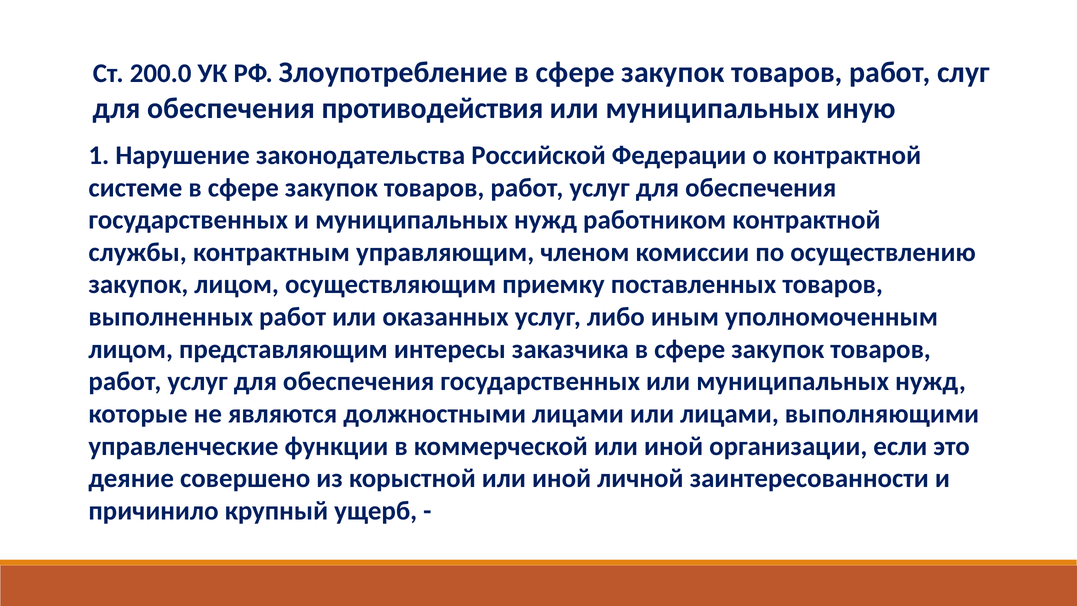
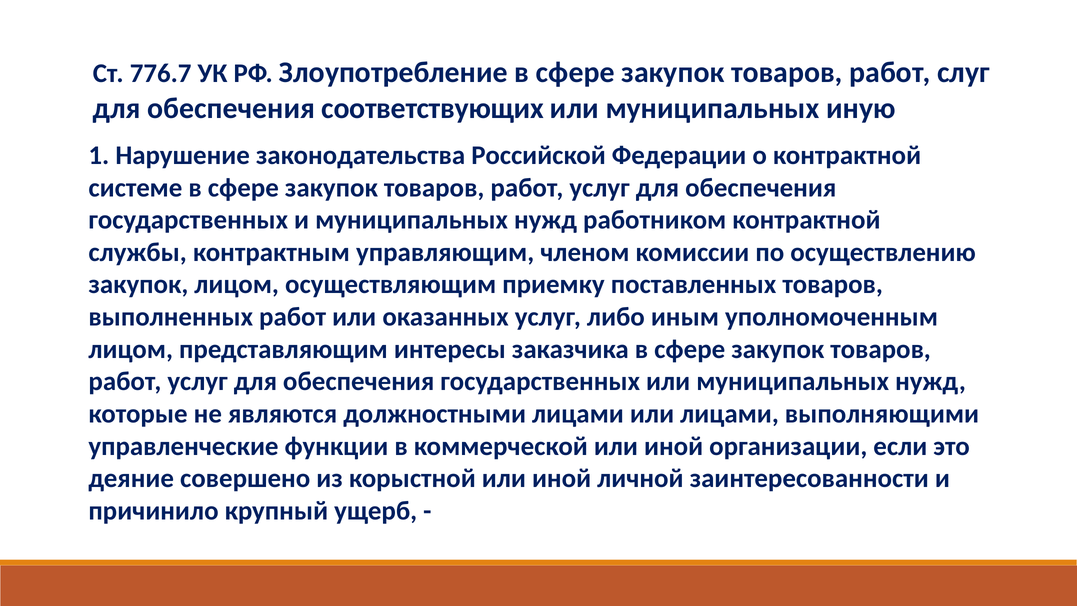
200.0: 200.0 -> 776.7
противодействия: противодействия -> соответствующих
